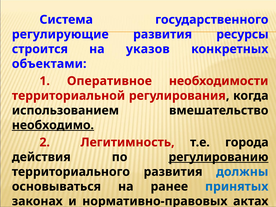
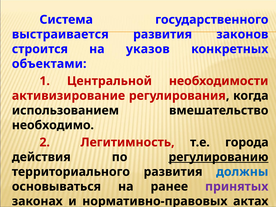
регулирующие: регулирующие -> выстраивается
ресурсы: ресурсы -> законов
Оперативное: Оперативное -> Центральной
территориальной: территориальной -> активизирование
необходимо underline: present -> none
принятых at (237, 187) colour: blue -> purple
